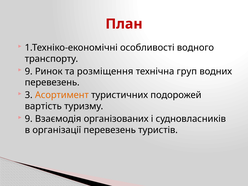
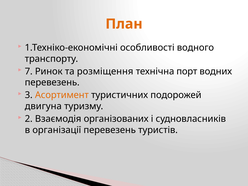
План colour: red -> orange
9 at (29, 71): 9 -> 7
груп: груп -> порт
вартість: вартість -> двигуна
9 at (29, 119): 9 -> 2
